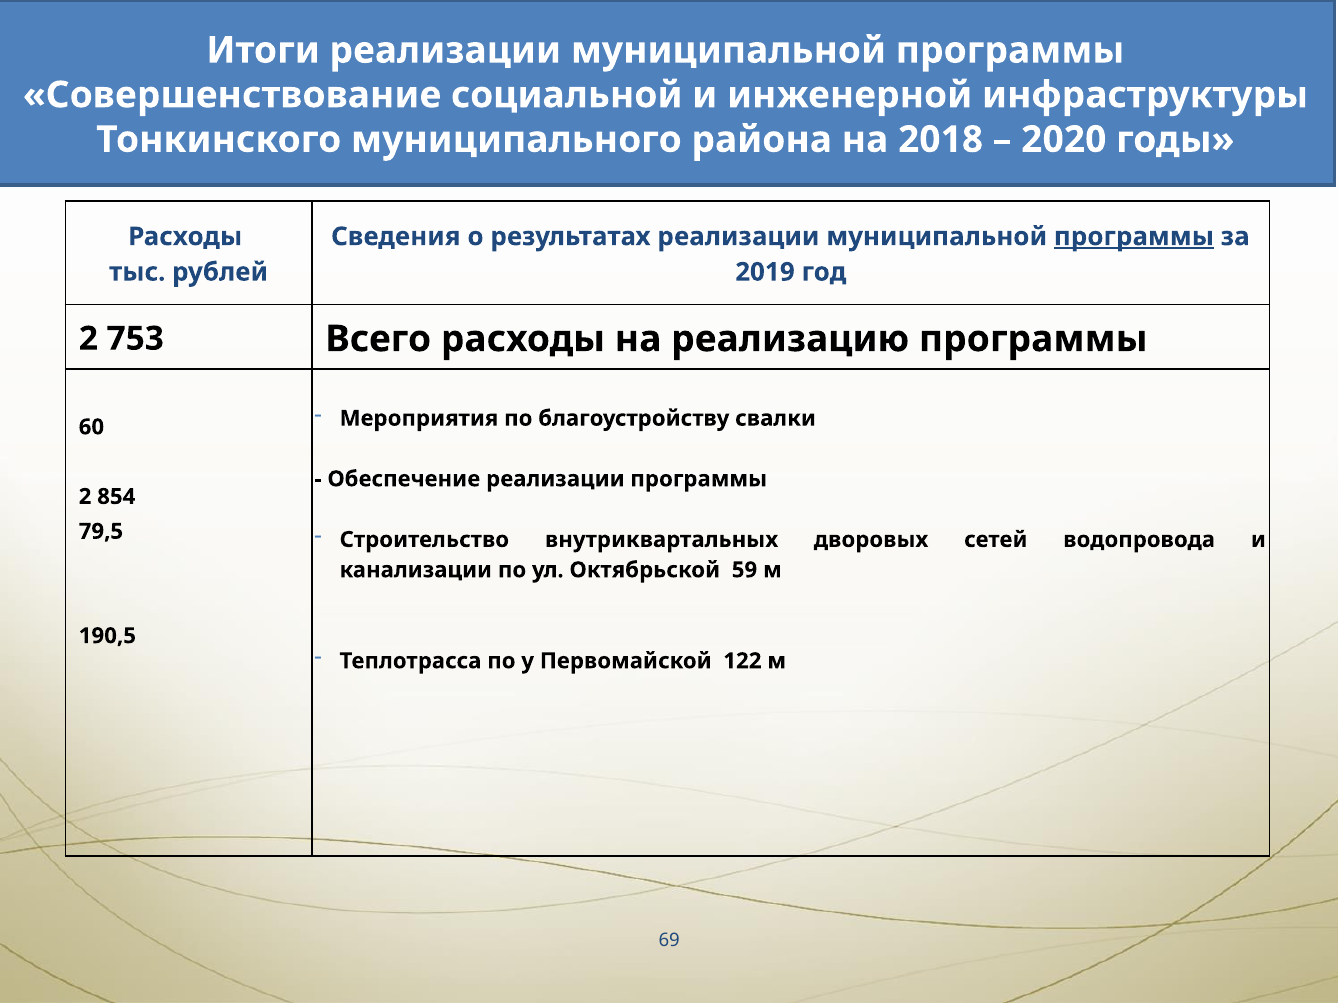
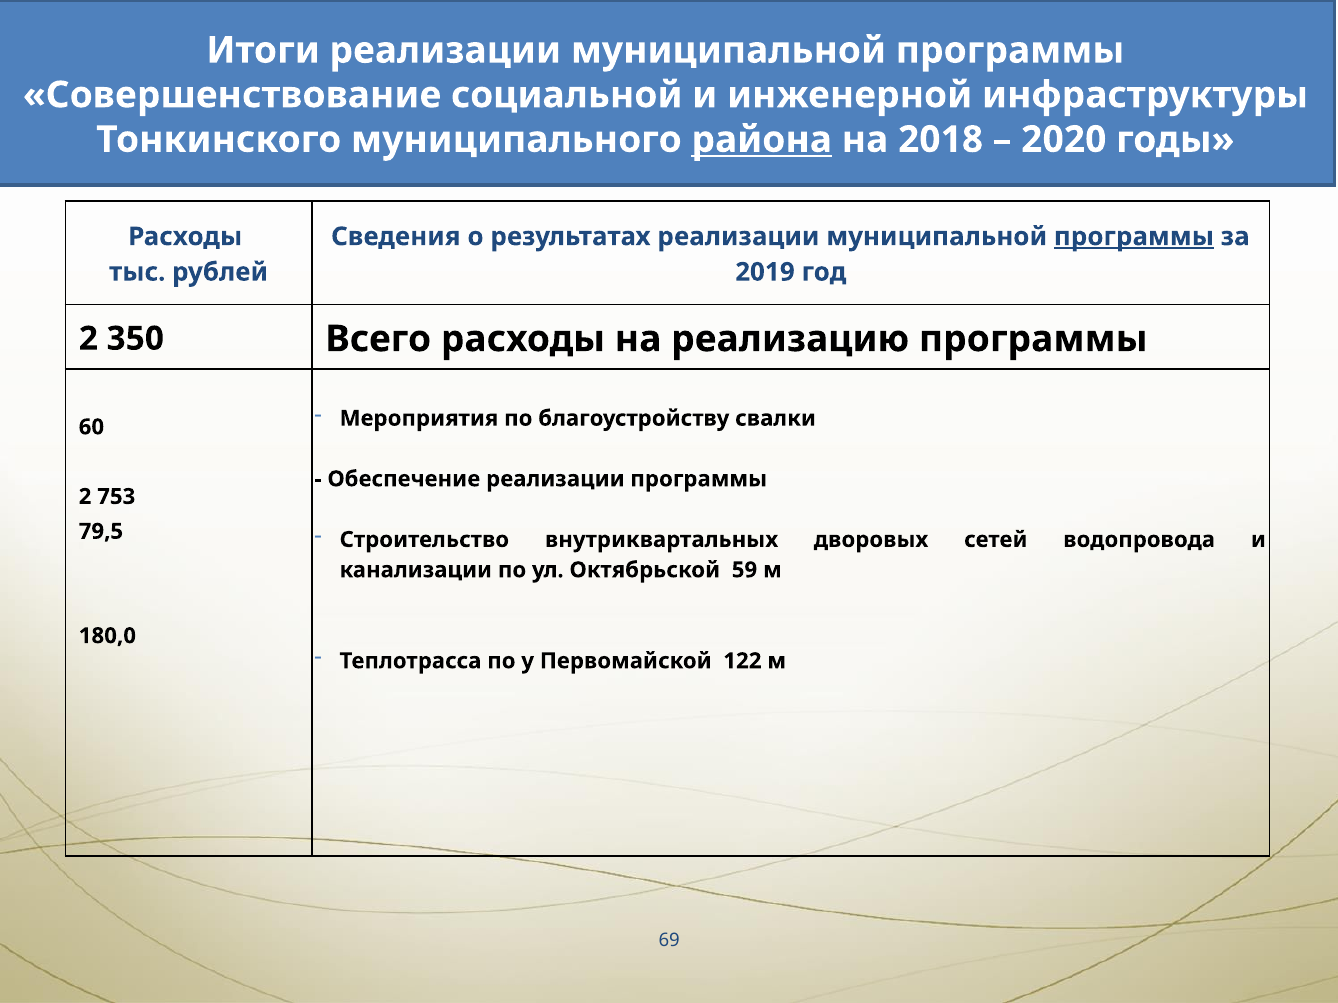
района underline: none -> present
753: 753 -> 350
854: 854 -> 753
190,5: 190,5 -> 180,0
